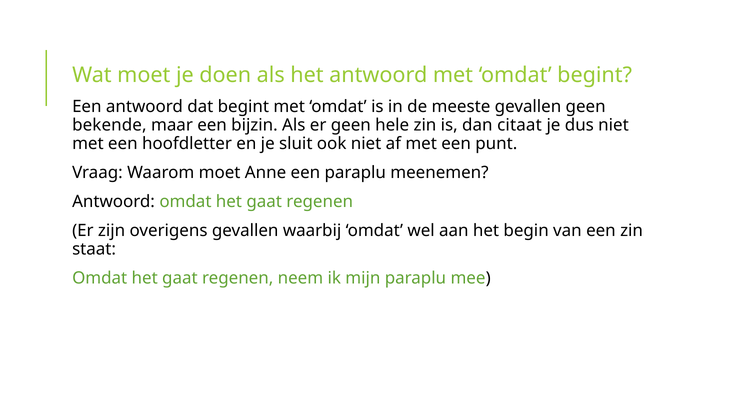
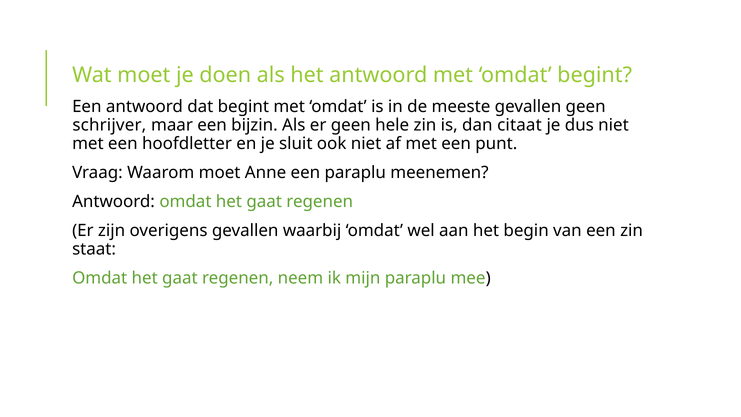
bekende: bekende -> schrijver
